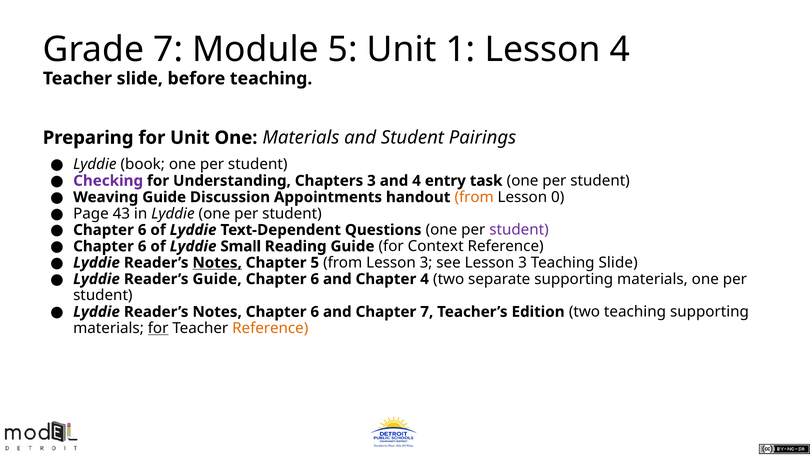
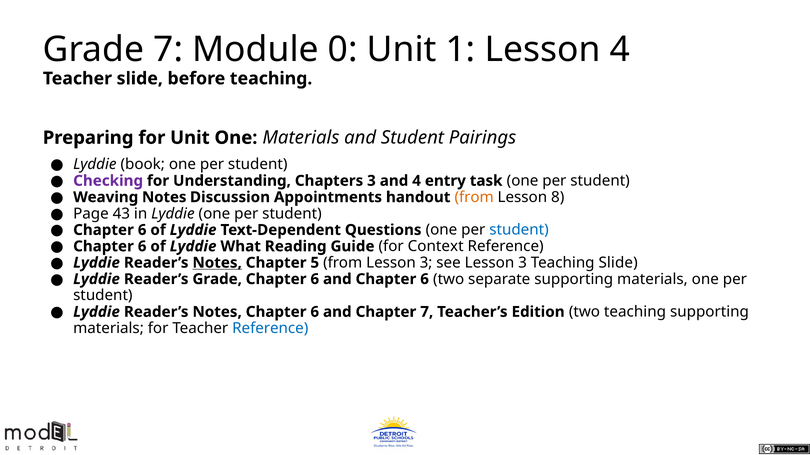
Module 5: 5 -> 0
Weaving Guide: Guide -> Notes
0: 0 -> 8
student at (519, 230) colour: purple -> blue
Small: Small -> What
Reader’s Guide: Guide -> Grade
and Chapter 4: 4 -> 6
for at (158, 329) underline: present -> none
Reference at (270, 329) colour: orange -> blue
